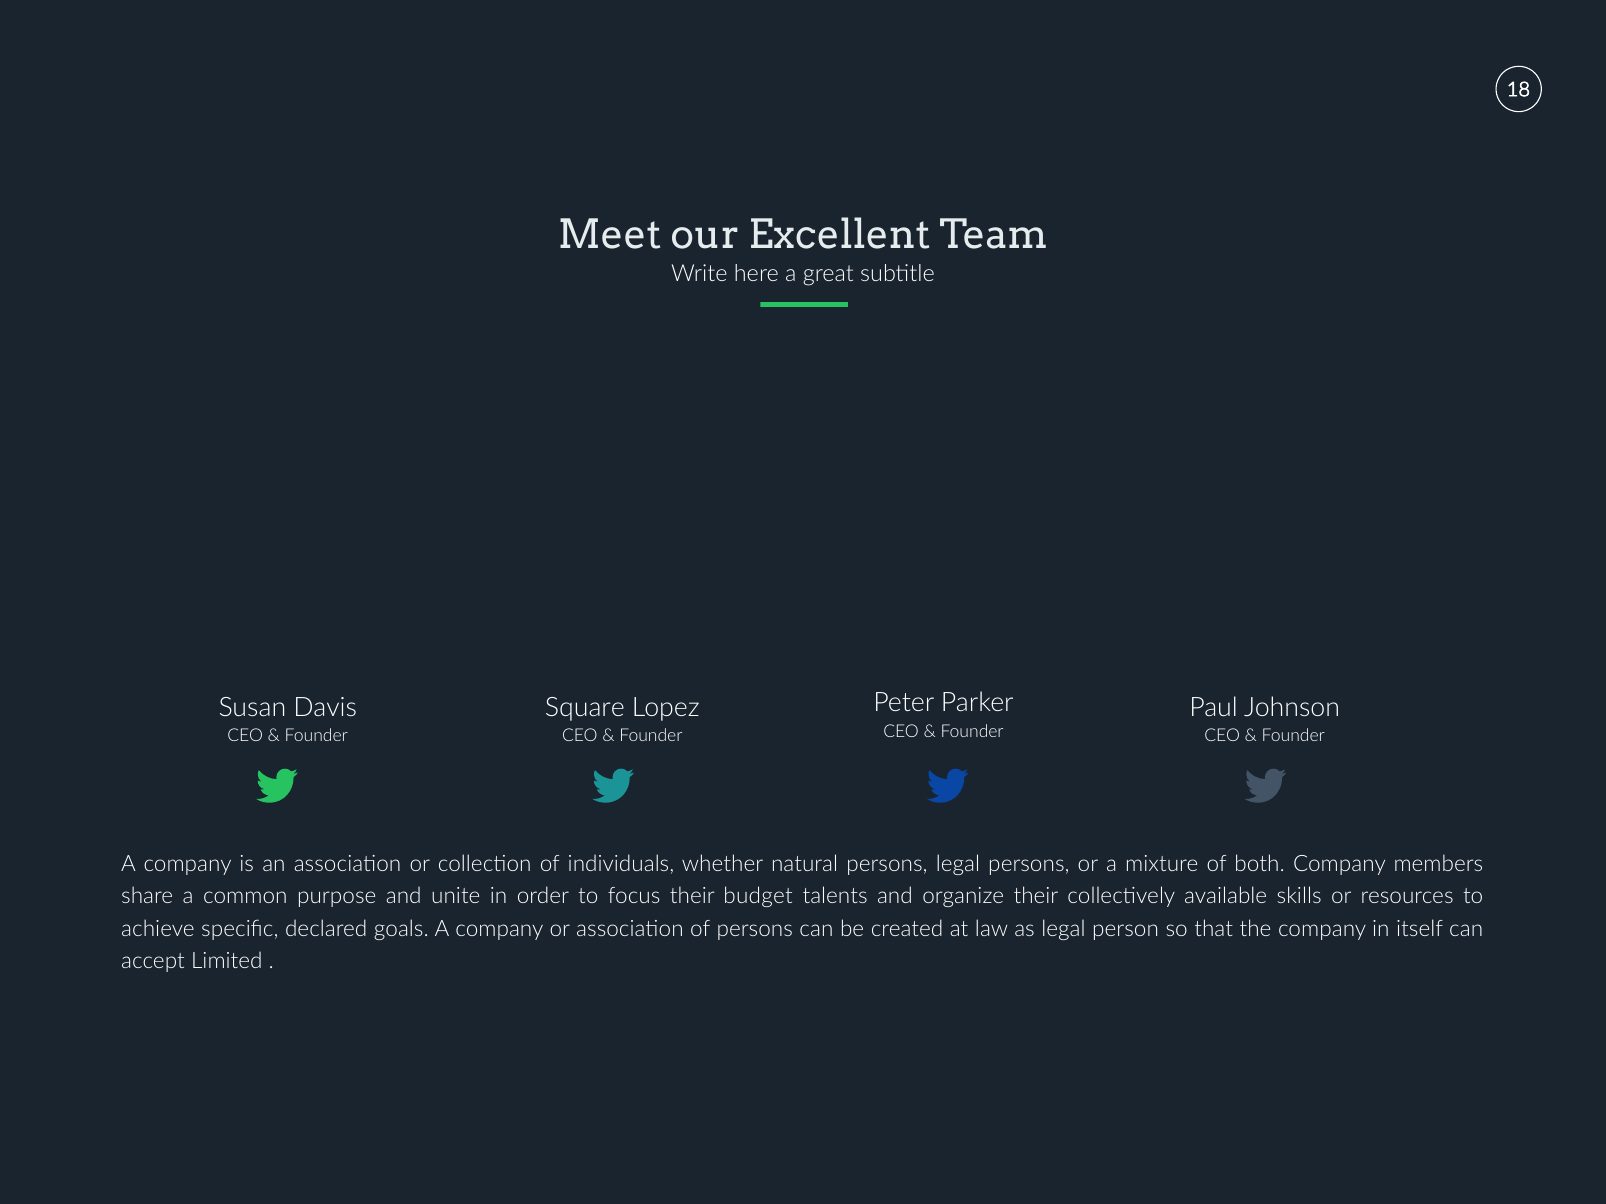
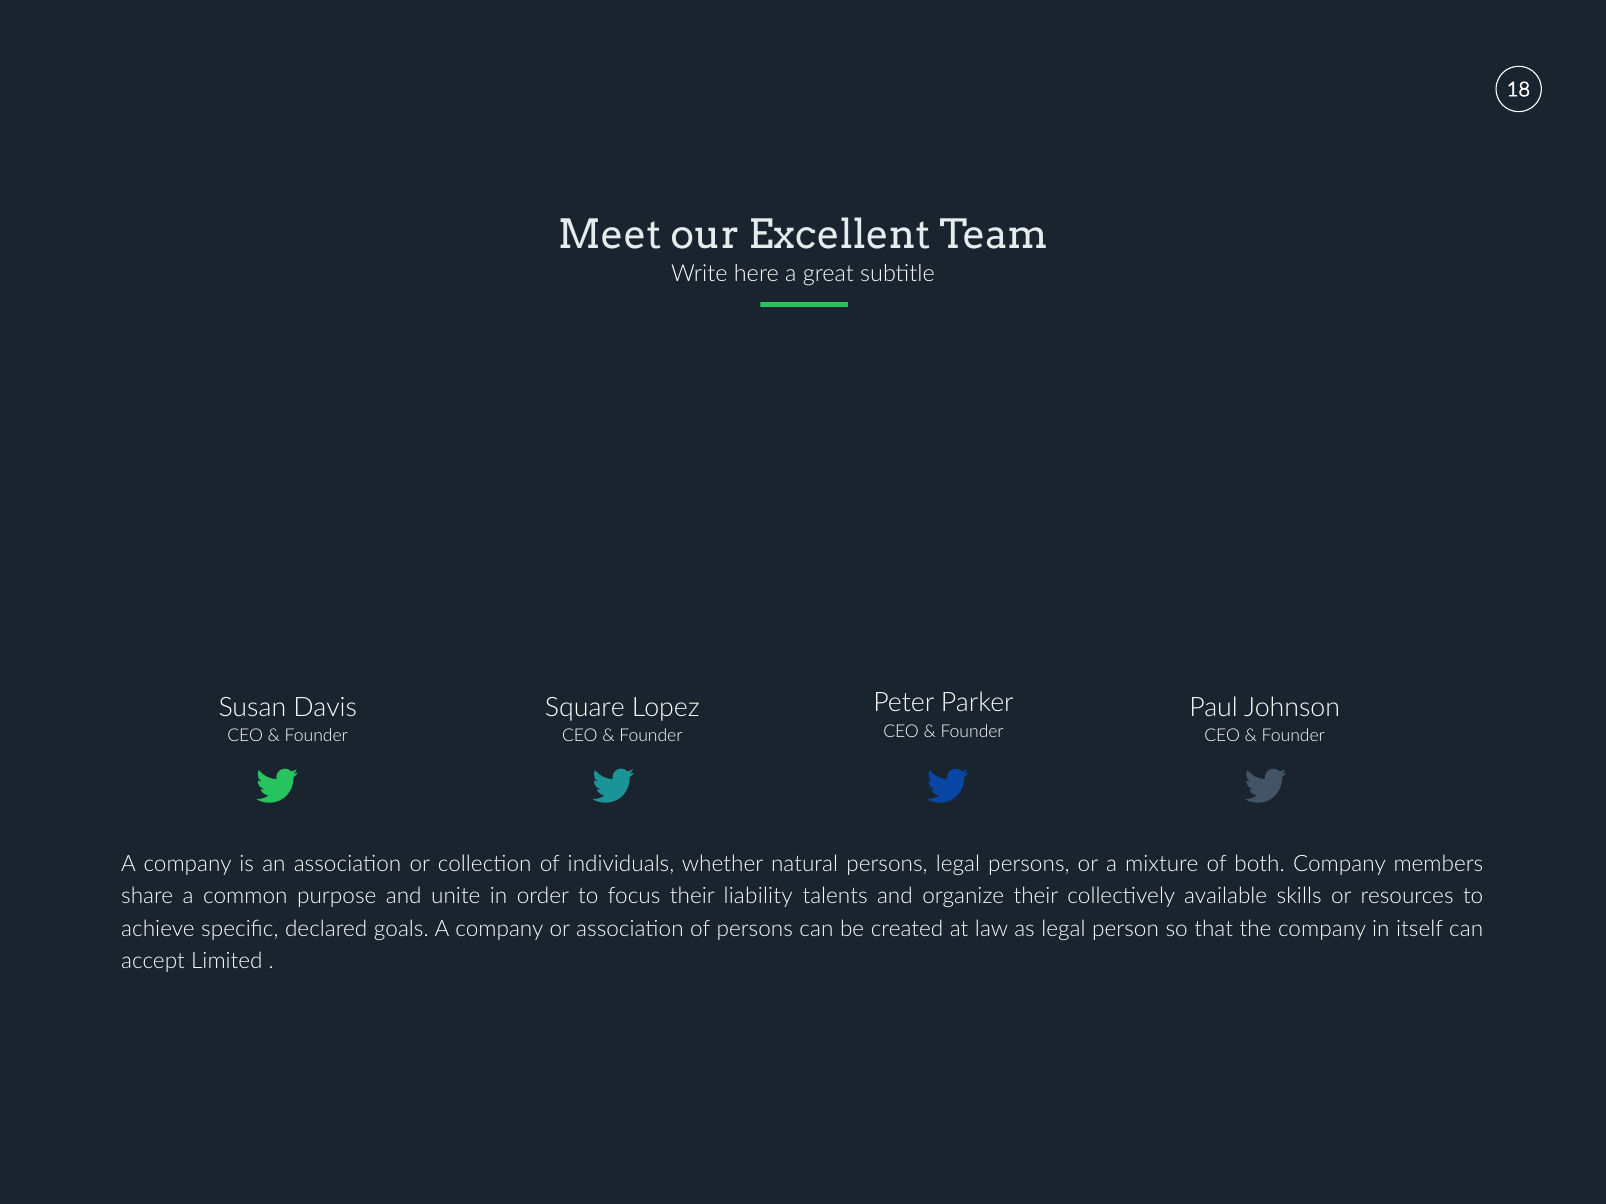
budget: budget -> liability
